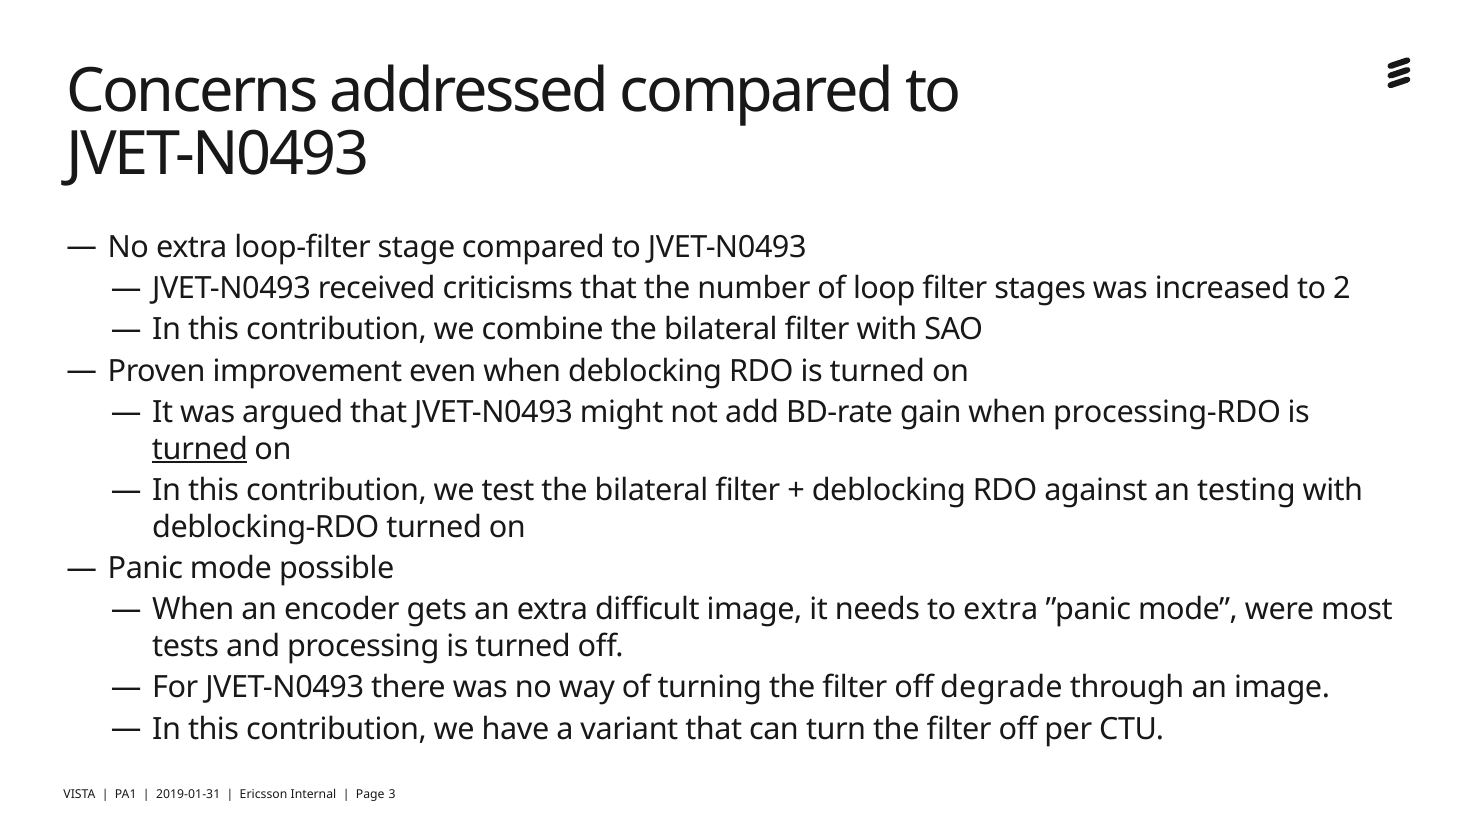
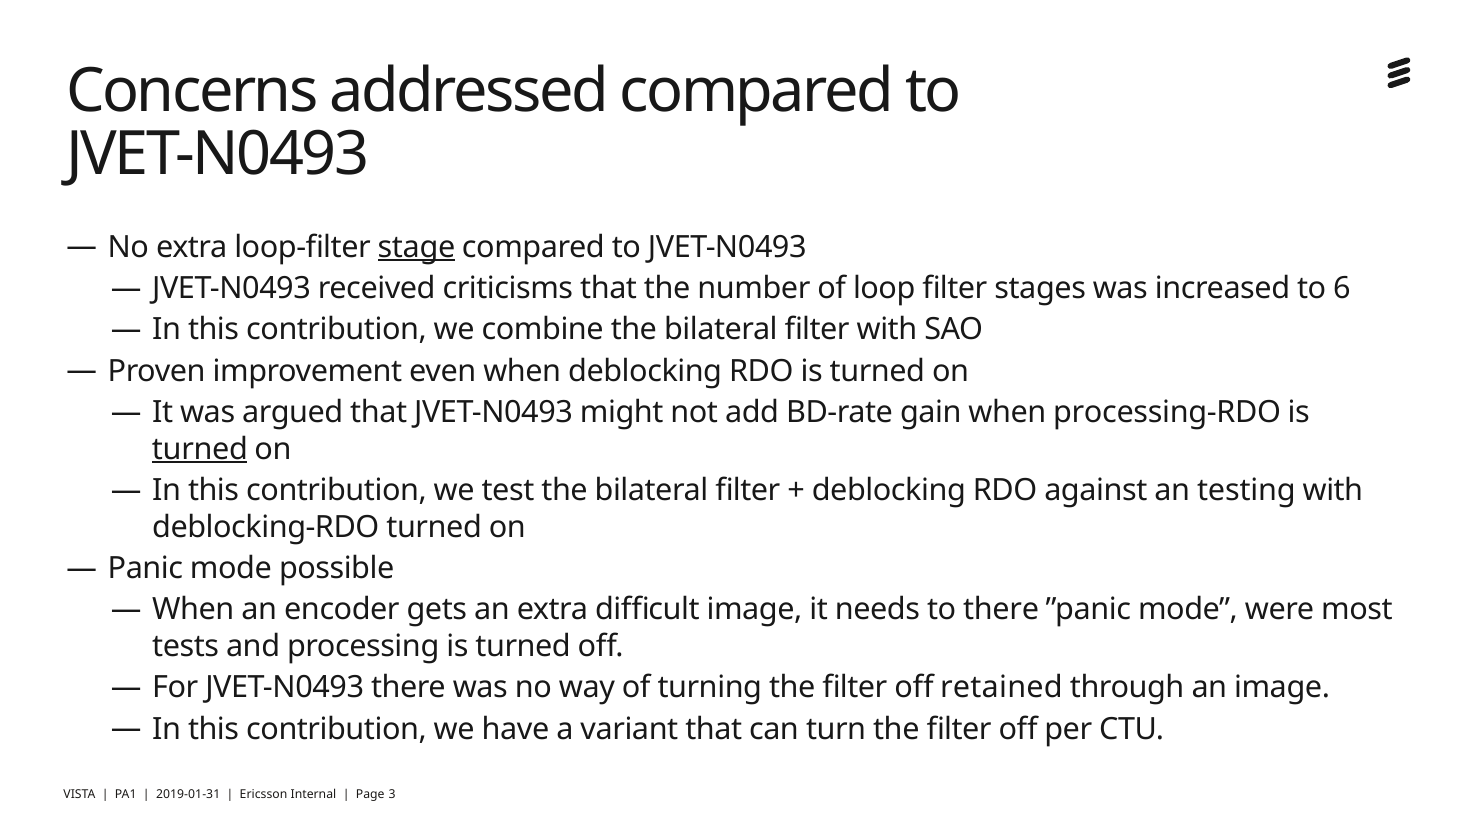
stage underline: none -> present
2: 2 -> 6
to extra: extra -> there
degrade: degrade -> retained
